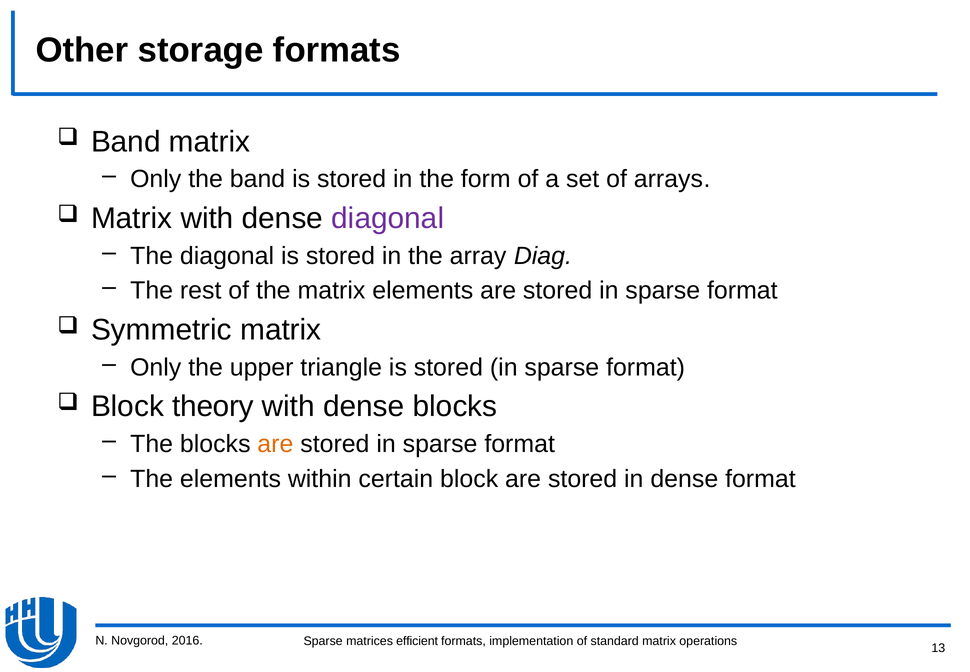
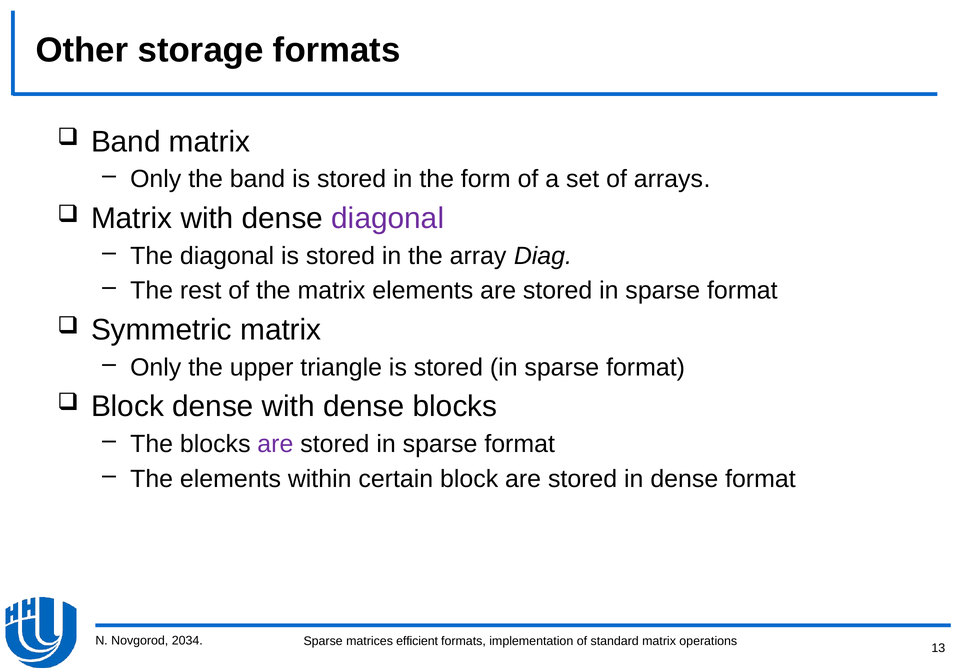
Block theory: theory -> dense
are at (275, 444) colour: orange -> purple
2016: 2016 -> 2034
